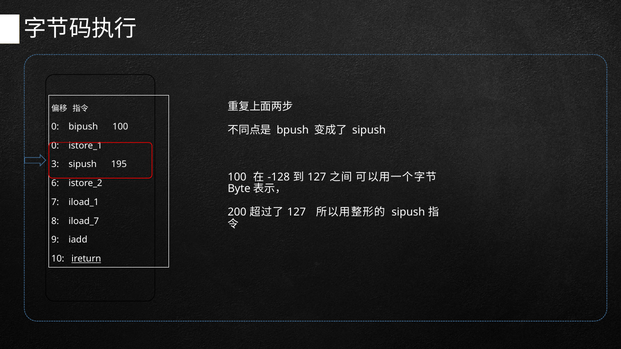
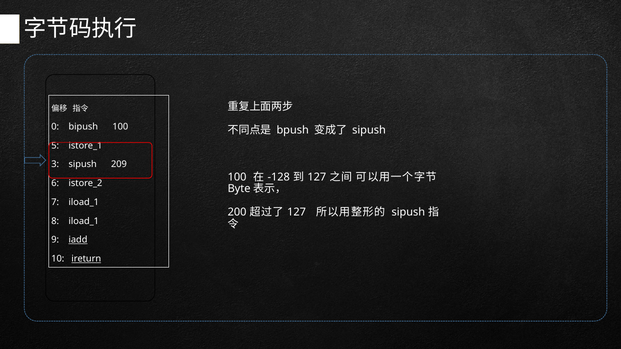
0 at (55, 146): 0 -> 5
195: 195 -> 209
8 iload_7: iload_7 -> iload_1
iadd underline: none -> present
